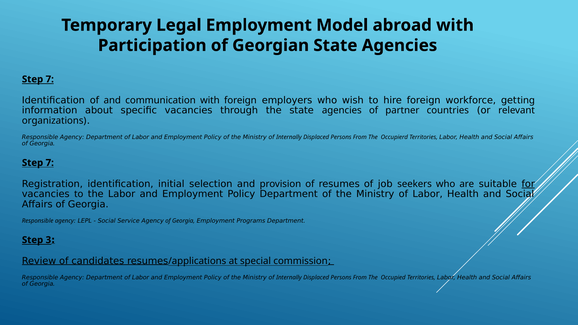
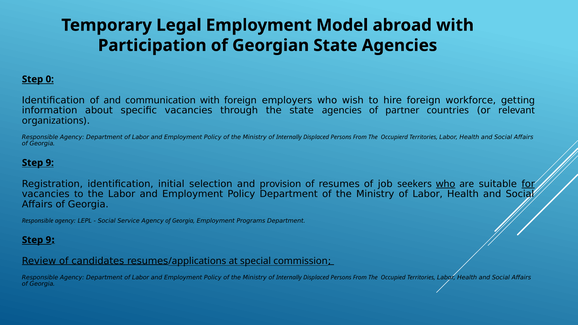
7 at (50, 79): 7 -> 0
7 at (50, 163): 7 -> 9
who at (446, 184) underline: none -> present
3 at (48, 240): 3 -> 9
